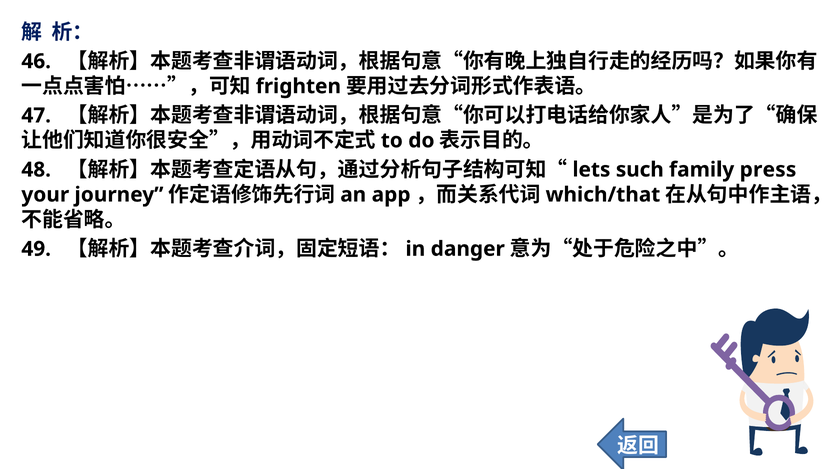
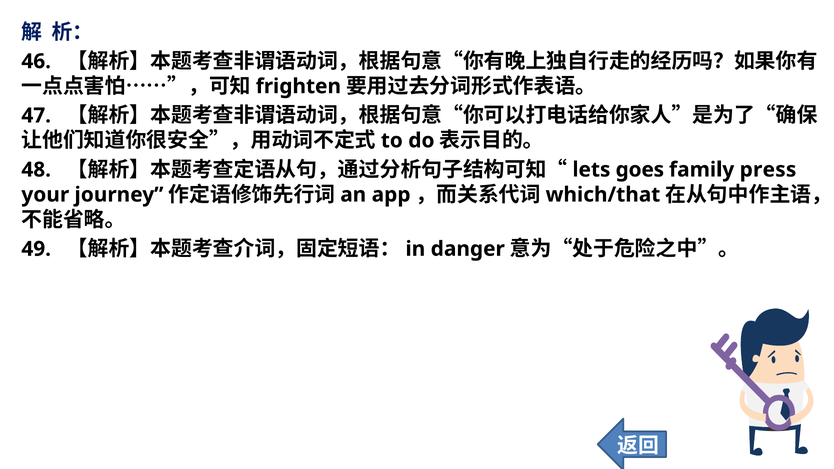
such: such -> goes
